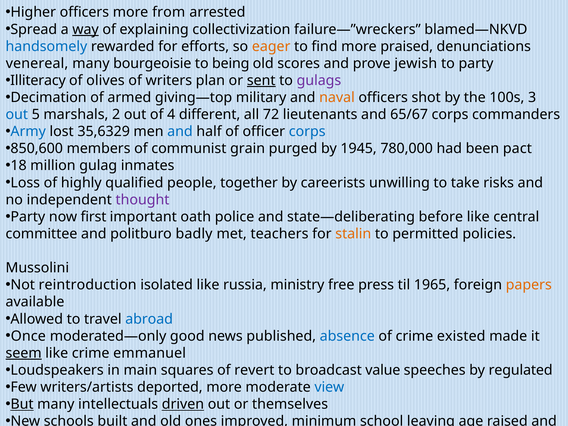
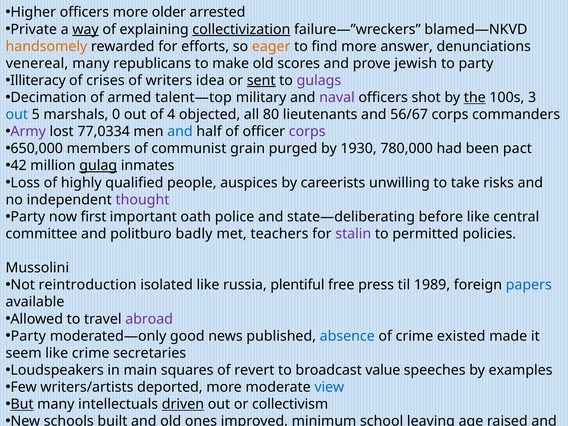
from: from -> older
Spread: Spread -> Private
collectivization underline: none -> present
handsomely colour: blue -> orange
praised: praised -> answer
bourgeoisie: bourgeoisie -> republicans
being: being -> make
olives: olives -> crises
plan: plan -> idea
giving—top: giving—top -> talent—top
naval colour: orange -> purple
the underline: none -> present
2: 2 -> 0
different: different -> objected
72: 72 -> 80
65/67: 65/67 -> 56/67
Army colour: blue -> purple
35,6329: 35,6329 -> 77,0334
corps at (307, 132) colour: blue -> purple
850,600: 850,600 -> 650,000
1945: 1945 -> 1930
18: 18 -> 42
gulag underline: none -> present
together: together -> auspices
stalin colour: orange -> purple
ministry: ministry -> plentiful
1965: 1965 -> 1989
papers colour: orange -> blue
abroad colour: blue -> purple
Once at (28, 336): Once -> Party
seem underline: present -> none
emmanuel: emmanuel -> secretaries
regulated: regulated -> examples
themselves: themselves -> collectivism
